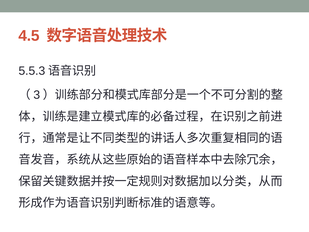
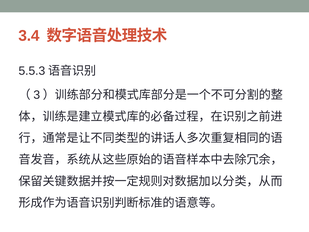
4.5: 4.5 -> 3.4
